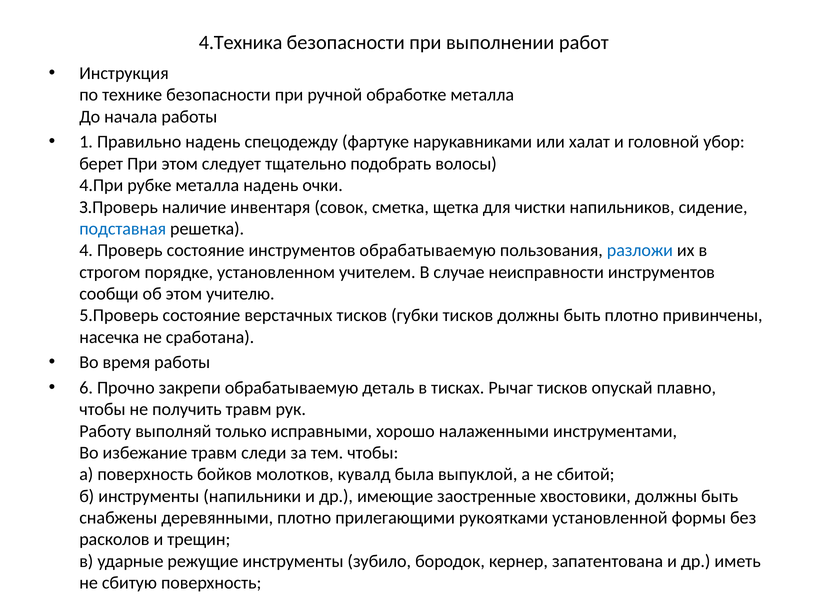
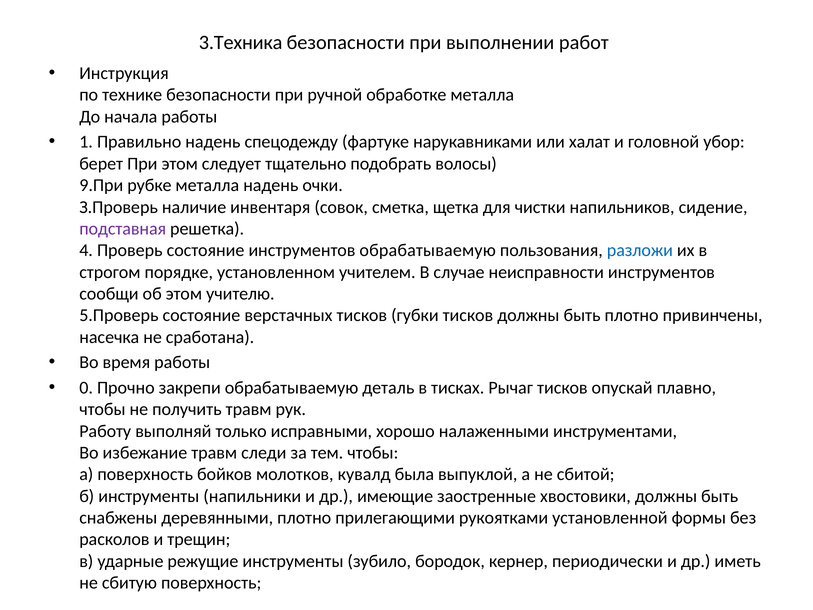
4.Техника: 4.Техника -> 3.Техника
4.При: 4.При -> 9.При
подставная colour: blue -> purple
6: 6 -> 0
запатентована: запатентована -> периодически
